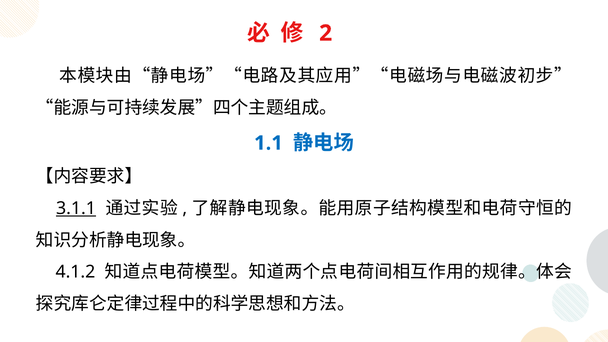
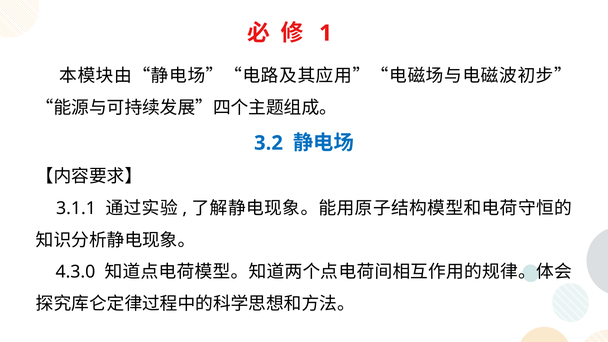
2: 2 -> 1
1.1: 1.1 -> 3.2
3.1.1 underline: present -> none
4.1.2: 4.1.2 -> 4.3.0
